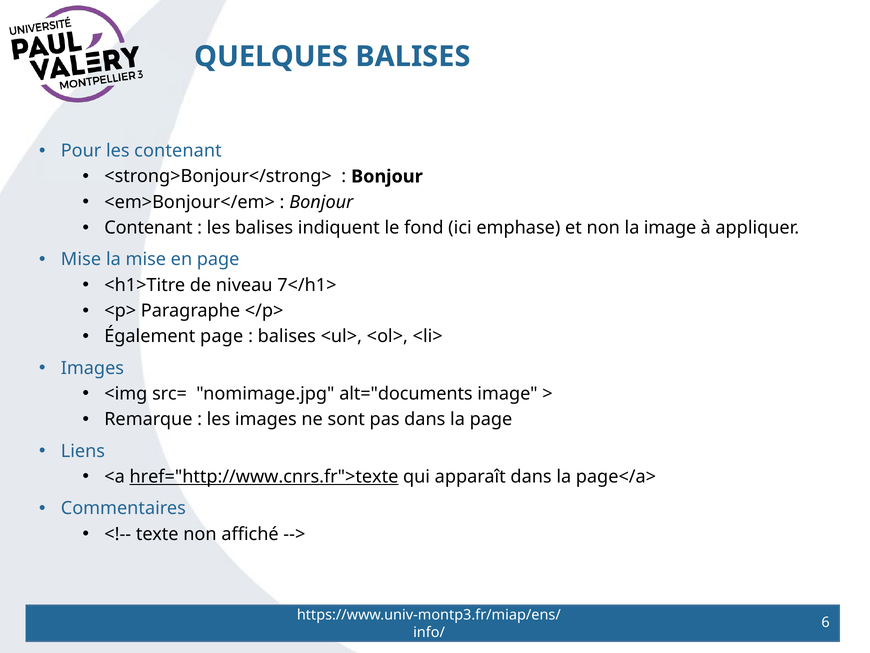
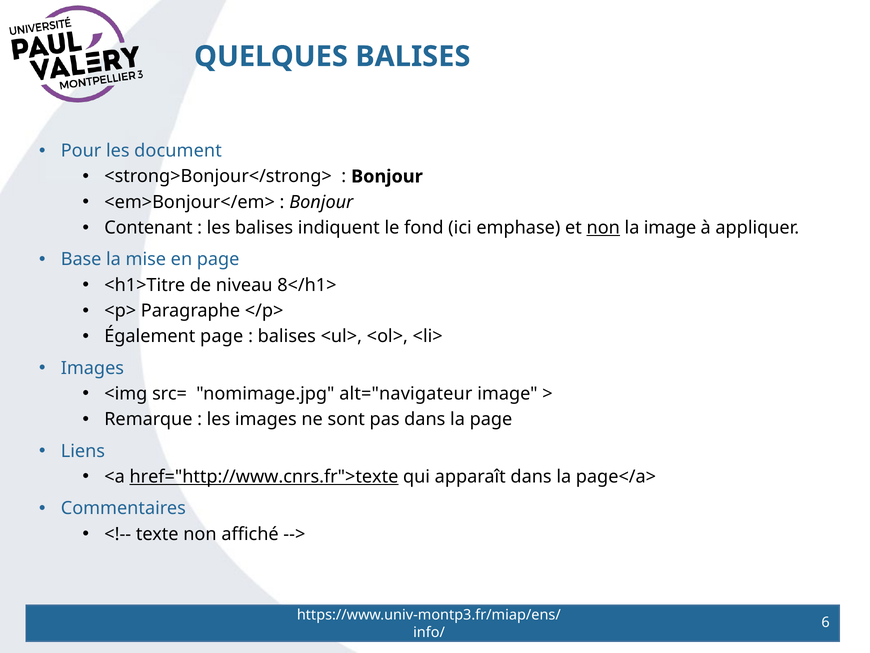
les contenant: contenant -> document
non at (603, 228) underline: none -> present
Mise at (81, 259): Mise -> Base
7</h1>: 7</h1> -> 8</h1>
alt="documents: alt="documents -> alt="navigateur
